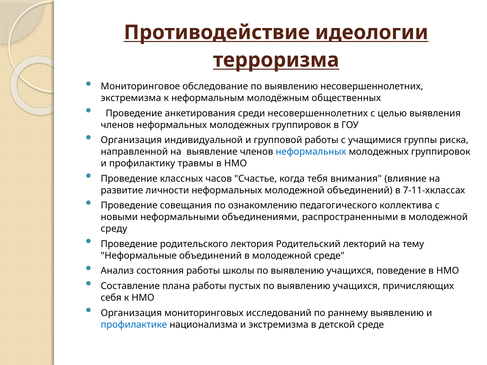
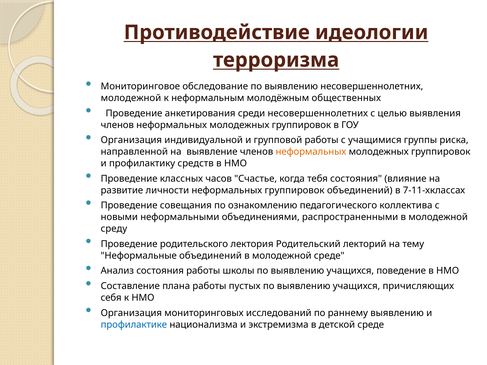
экстремизма at (131, 98): экстремизма -> молодежной
неформальных at (311, 152) colour: blue -> orange
травмы: травмы -> средств
тебя внимания: внимания -> состояния
неформальных молодежной: молодежной -> группировок
